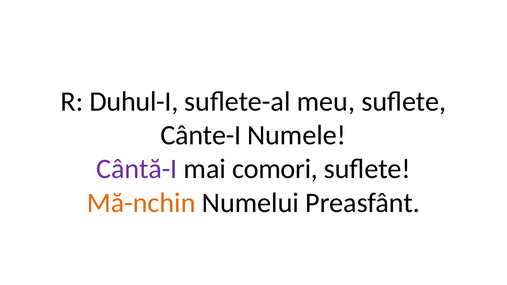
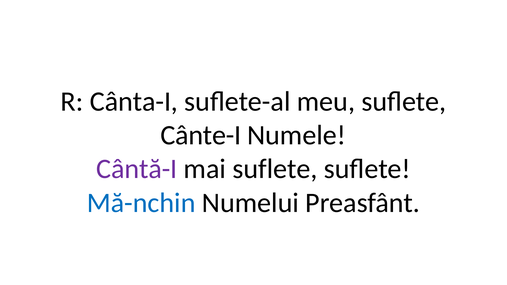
Duhul-I: Duhul-I -> Cânta-I
mai comori: comori -> suflete
Mă-nchin colour: orange -> blue
